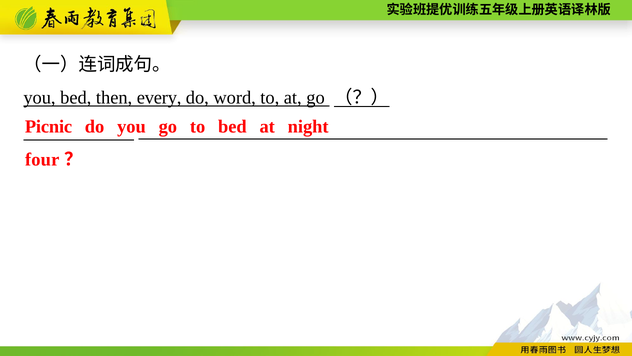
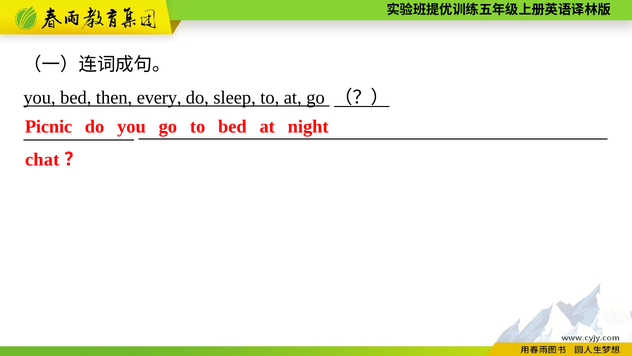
word: word -> sleep
four: four -> chat
